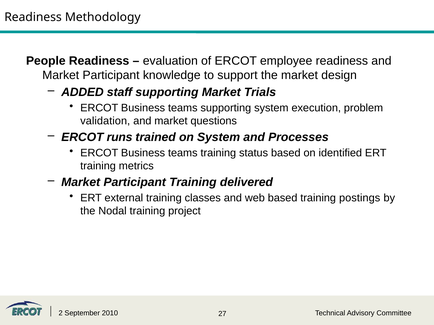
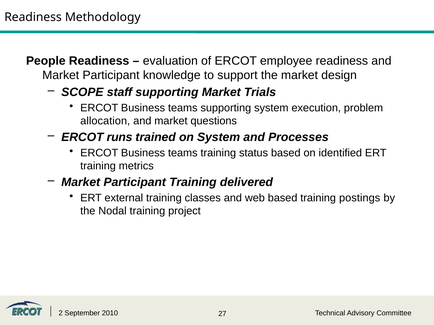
ADDED: ADDED -> SCOPE
validation: validation -> allocation
